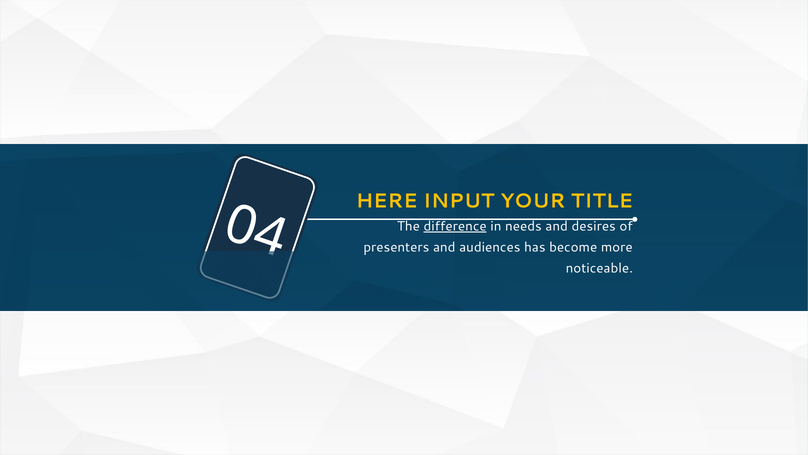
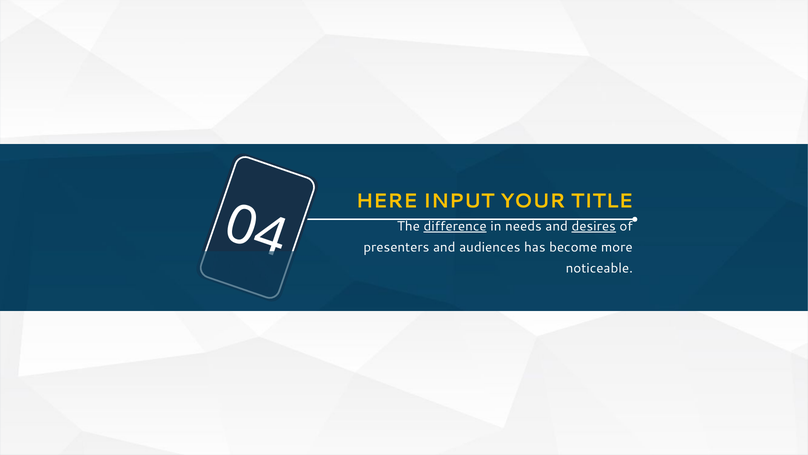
desires underline: none -> present
